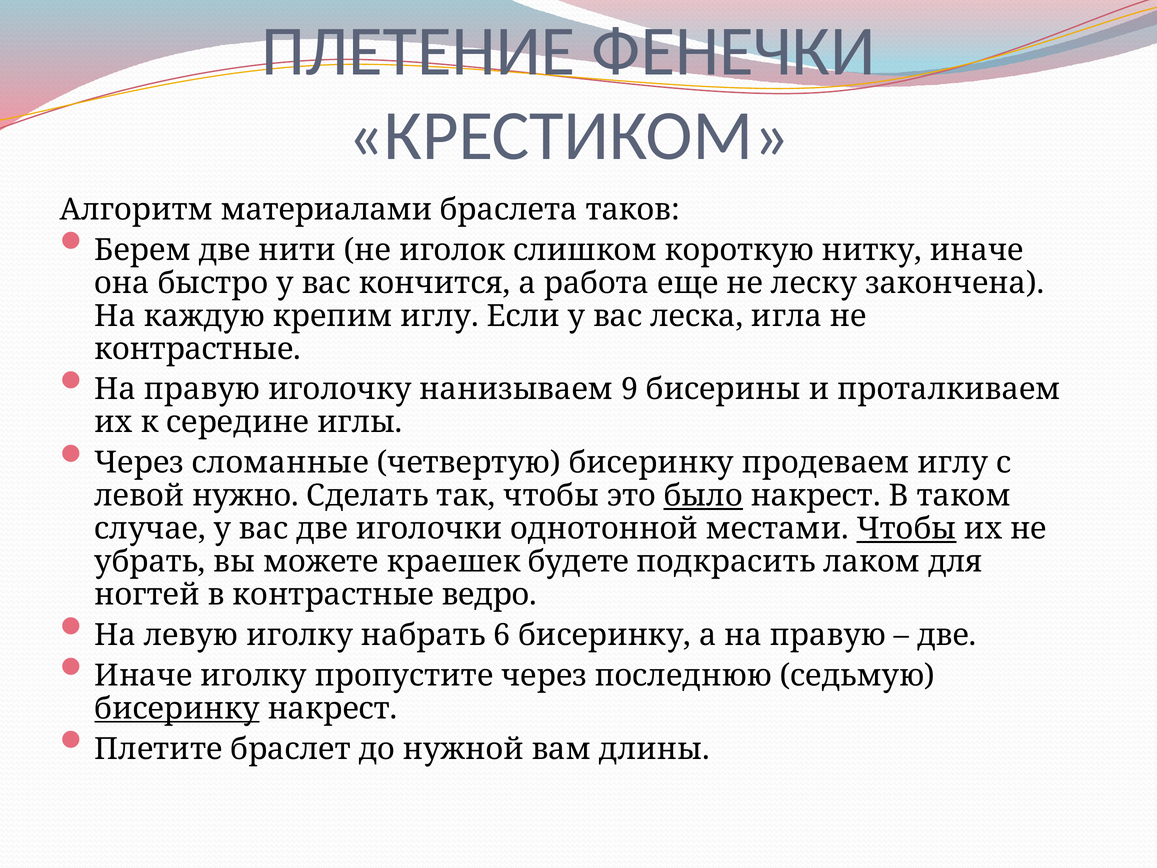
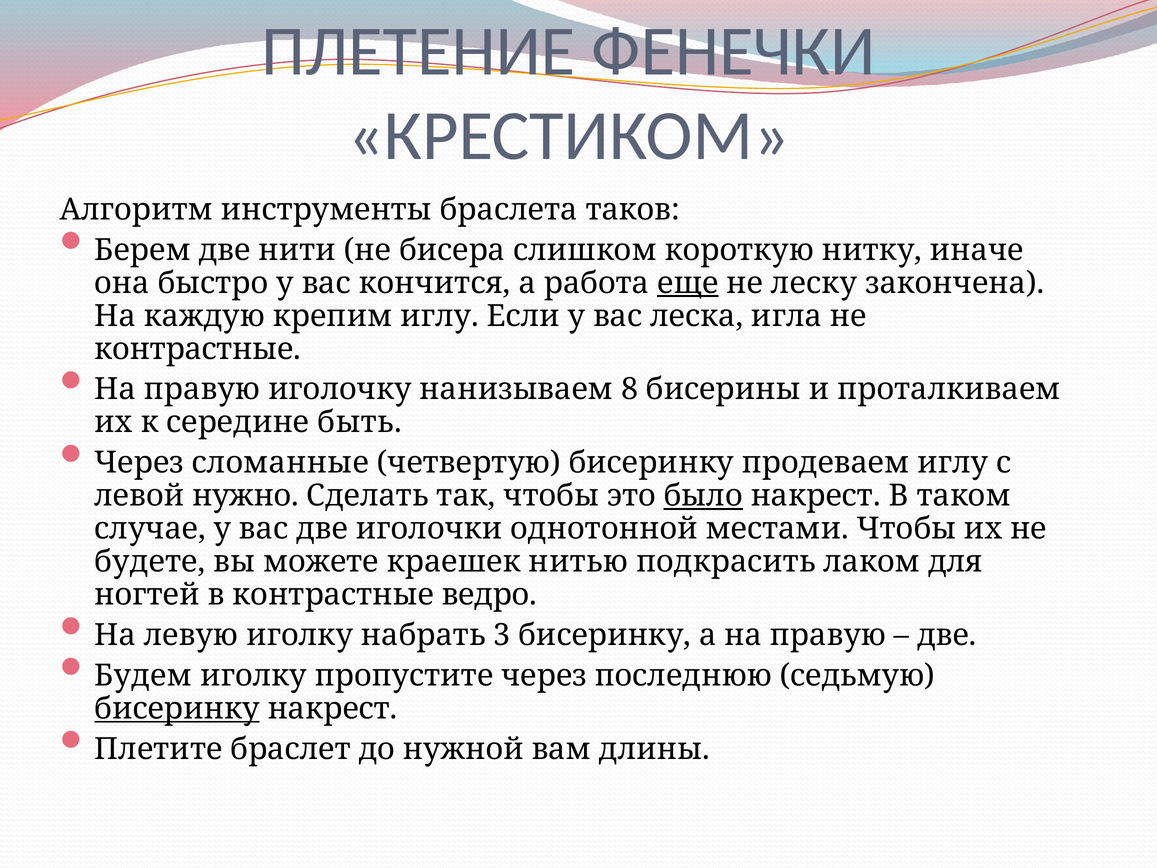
материалами: материалами -> инструменты
иголок: иголок -> бисера
еще underline: none -> present
9: 9 -> 8
иглы: иглы -> быть
Чтобы at (906, 529) underline: present -> none
убрать: убрать -> будете
будете: будете -> нитью
6: 6 -> 3
Иначе at (143, 676): Иначе -> Будем
